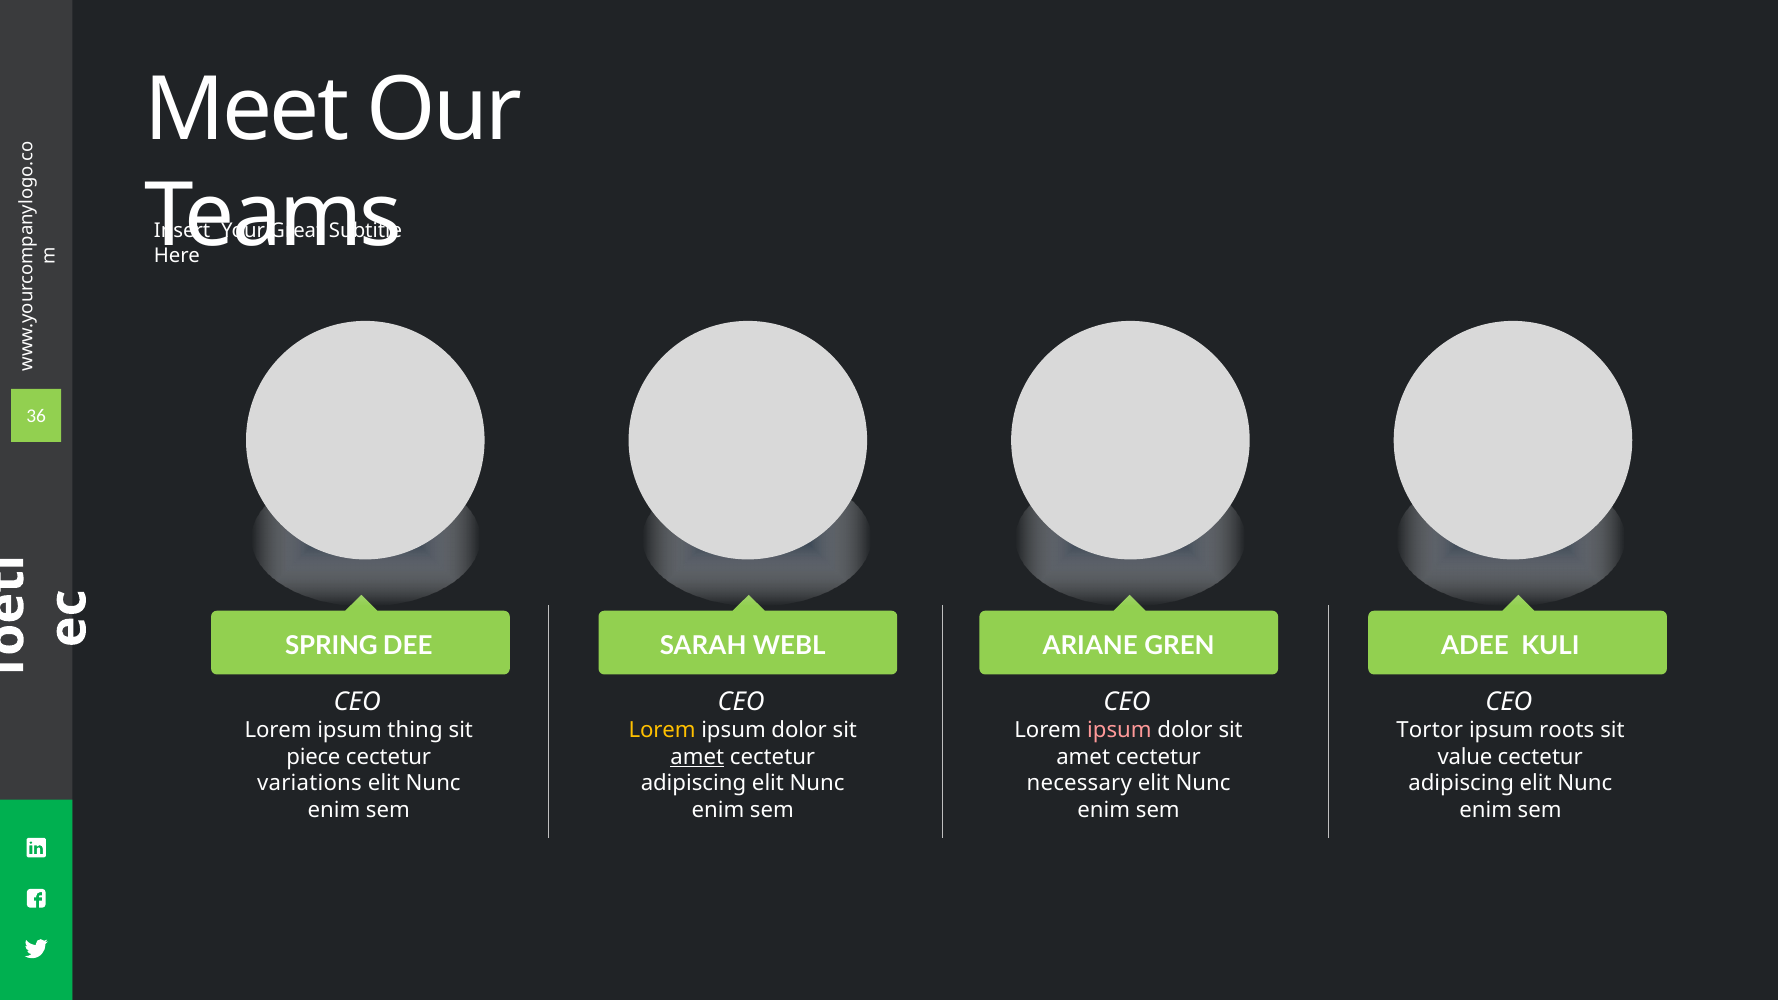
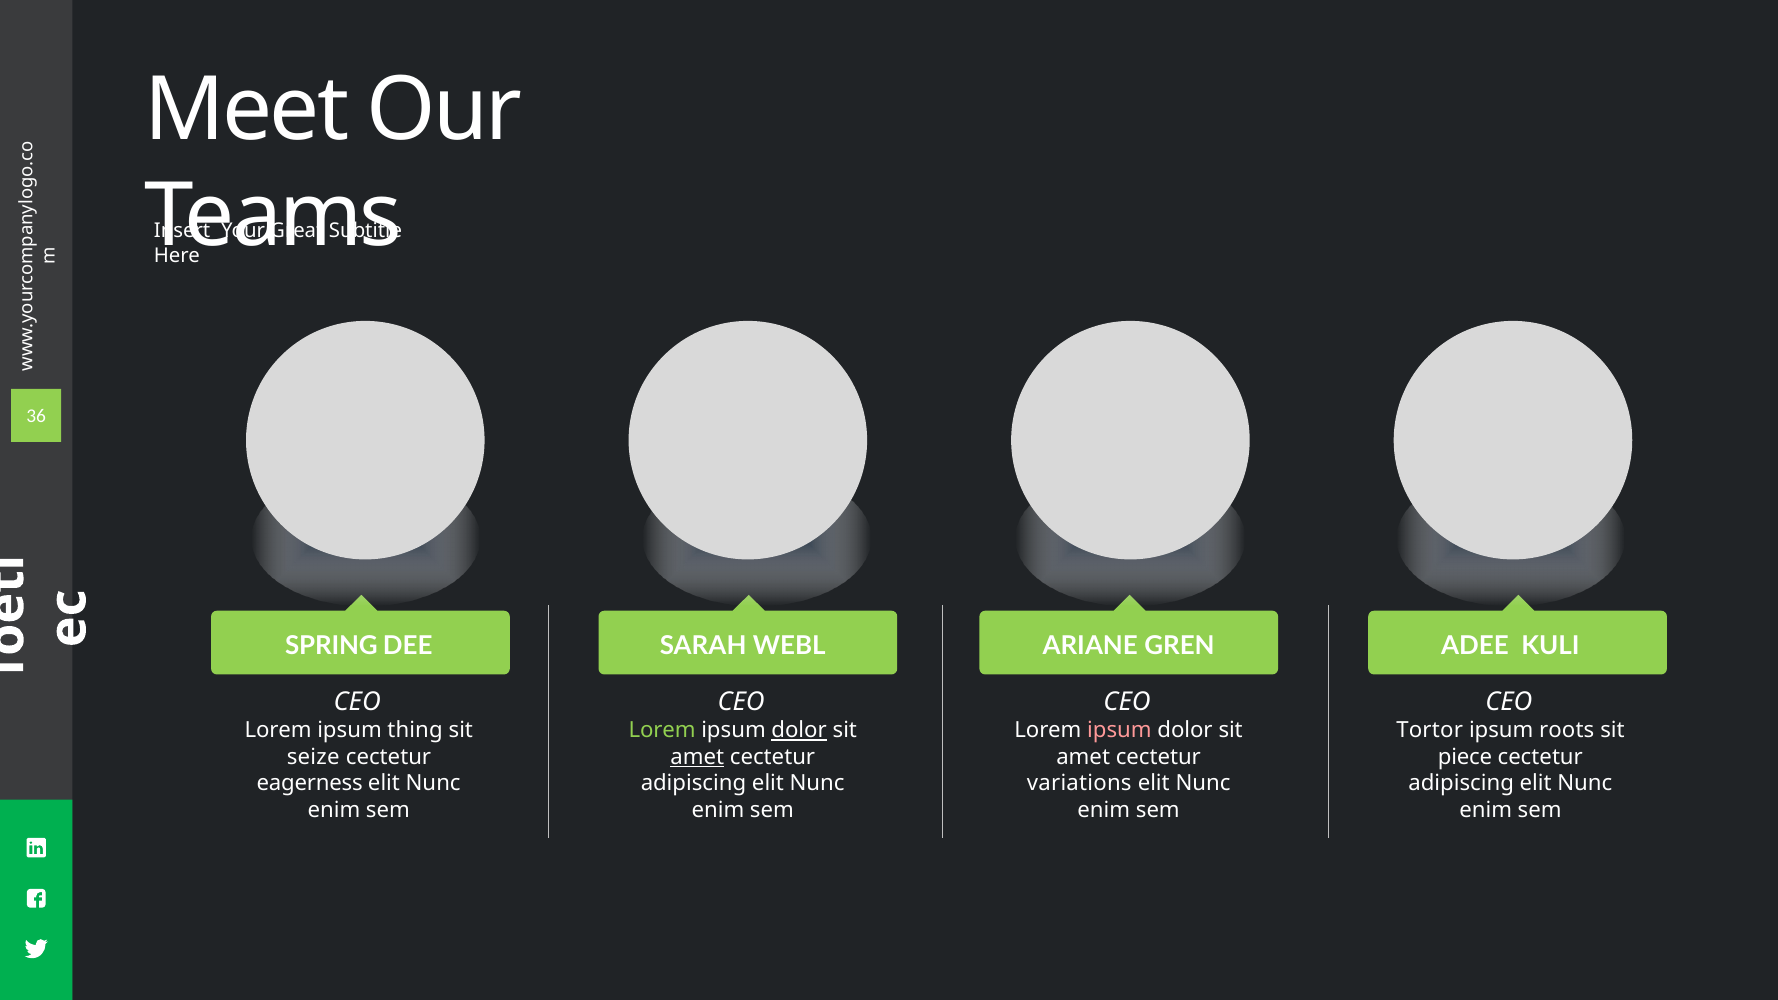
Lorem at (662, 730) colour: yellow -> light green
dolor at (799, 730) underline: none -> present
piece: piece -> seize
value: value -> piece
variations: variations -> eagerness
necessary: necessary -> variations
